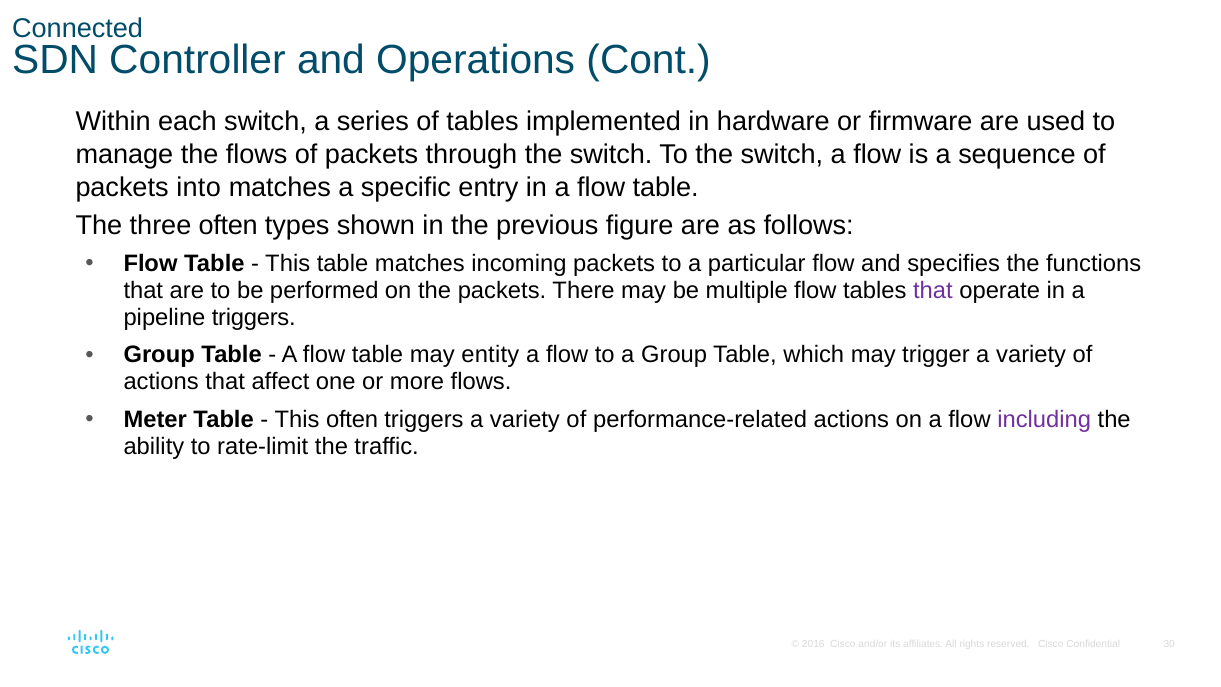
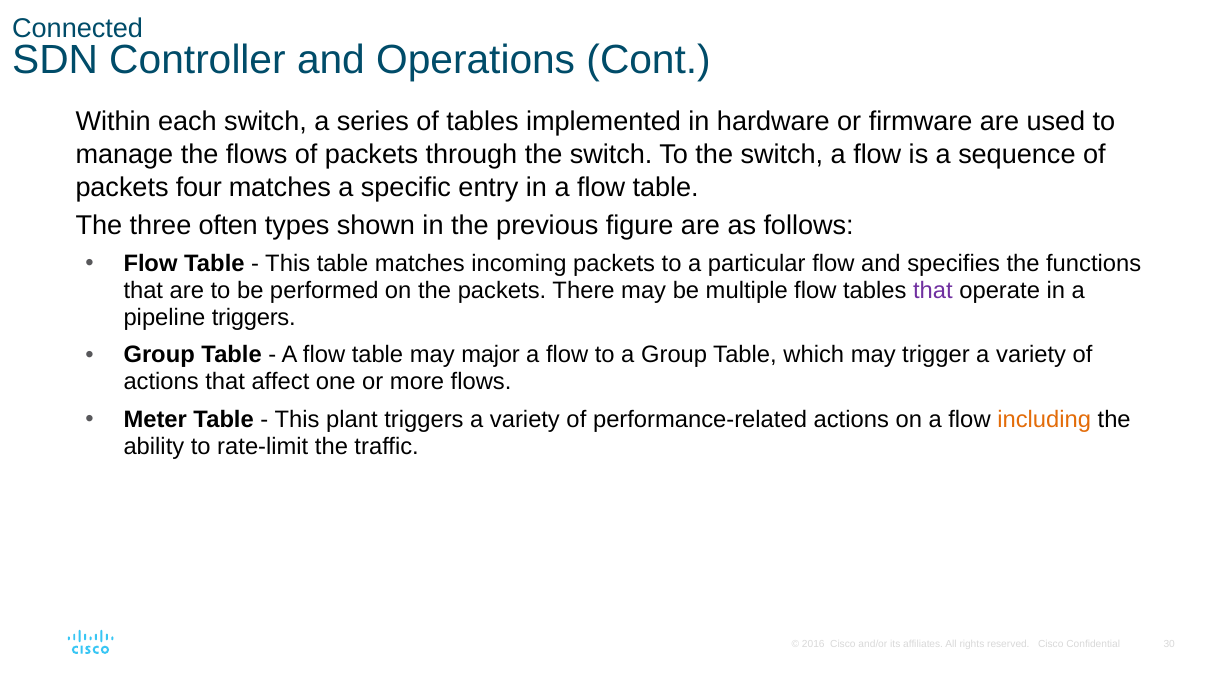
into: into -> four
entity: entity -> major
This often: often -> plant
including colour: purple -> orange
